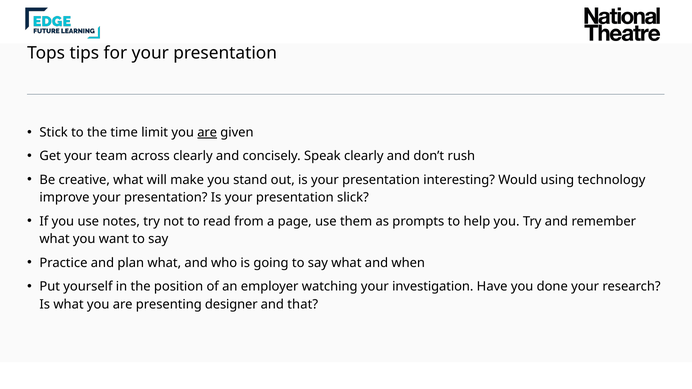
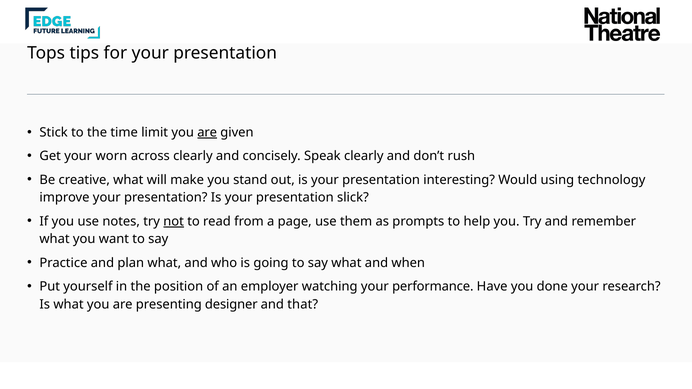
team: team -> worn
not underline: none -> present
investigation: investigation -> performance
